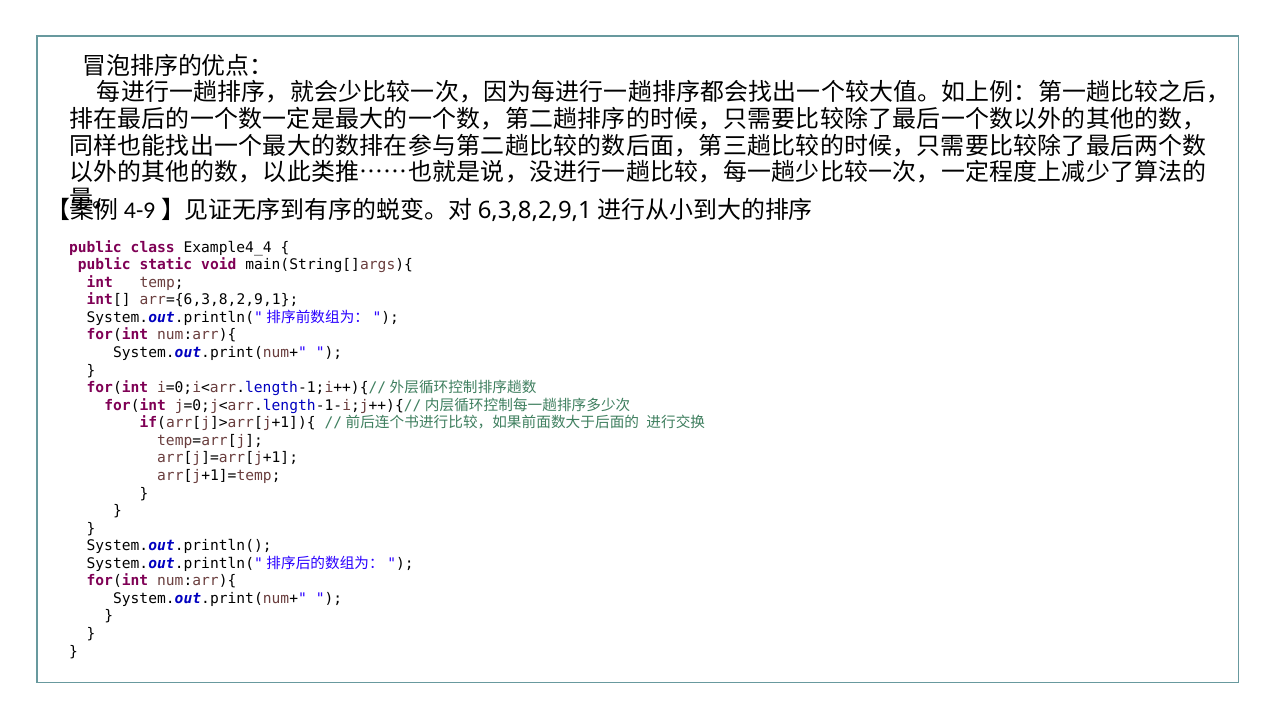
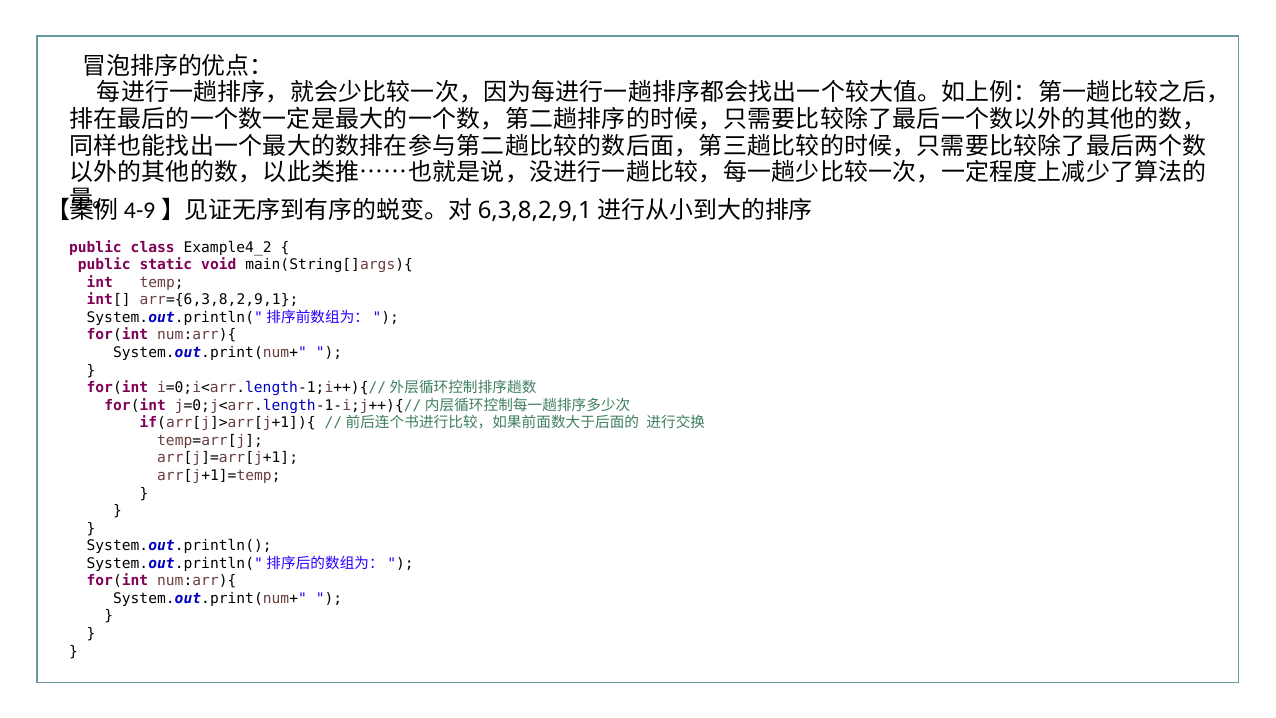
Example4_4: Example4_4 -> Example4_2
